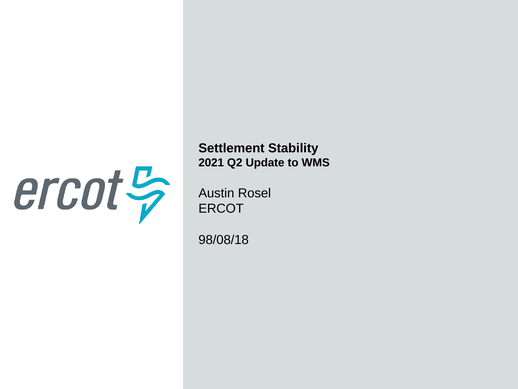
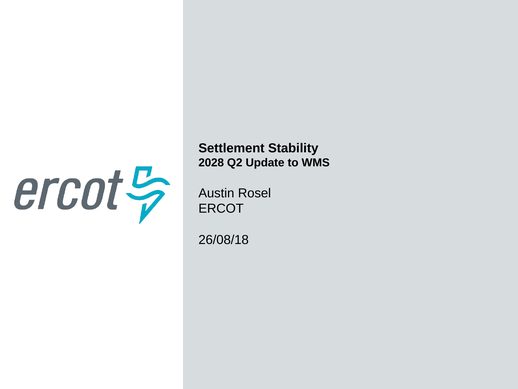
2021: 2021 -> 2028
98/08/18: 98/08/18 -> 26/08/18
